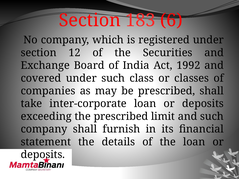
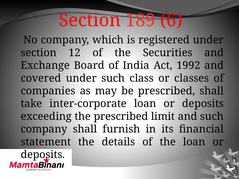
183: 183 -> 189
